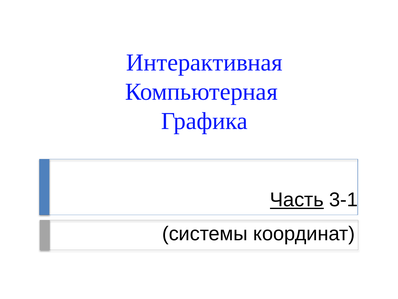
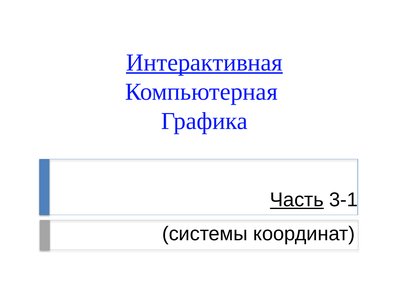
Интерактивная underline: none -> present
